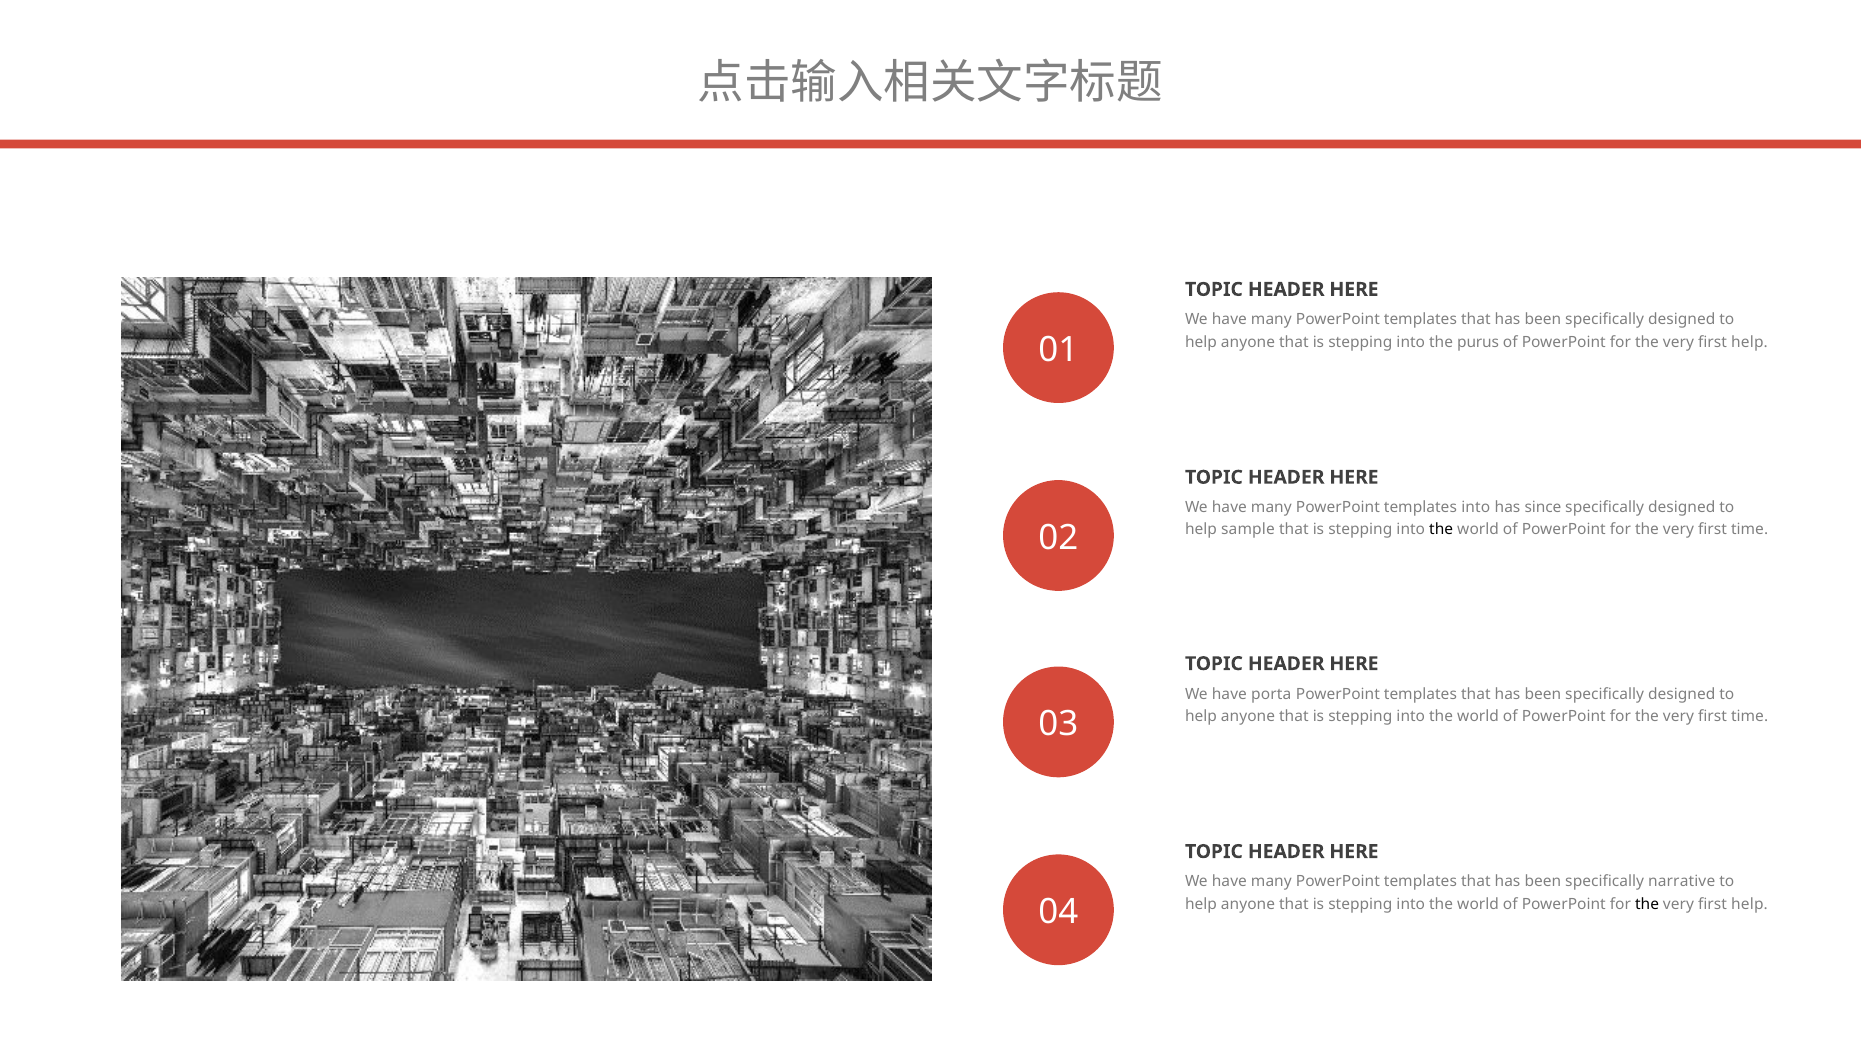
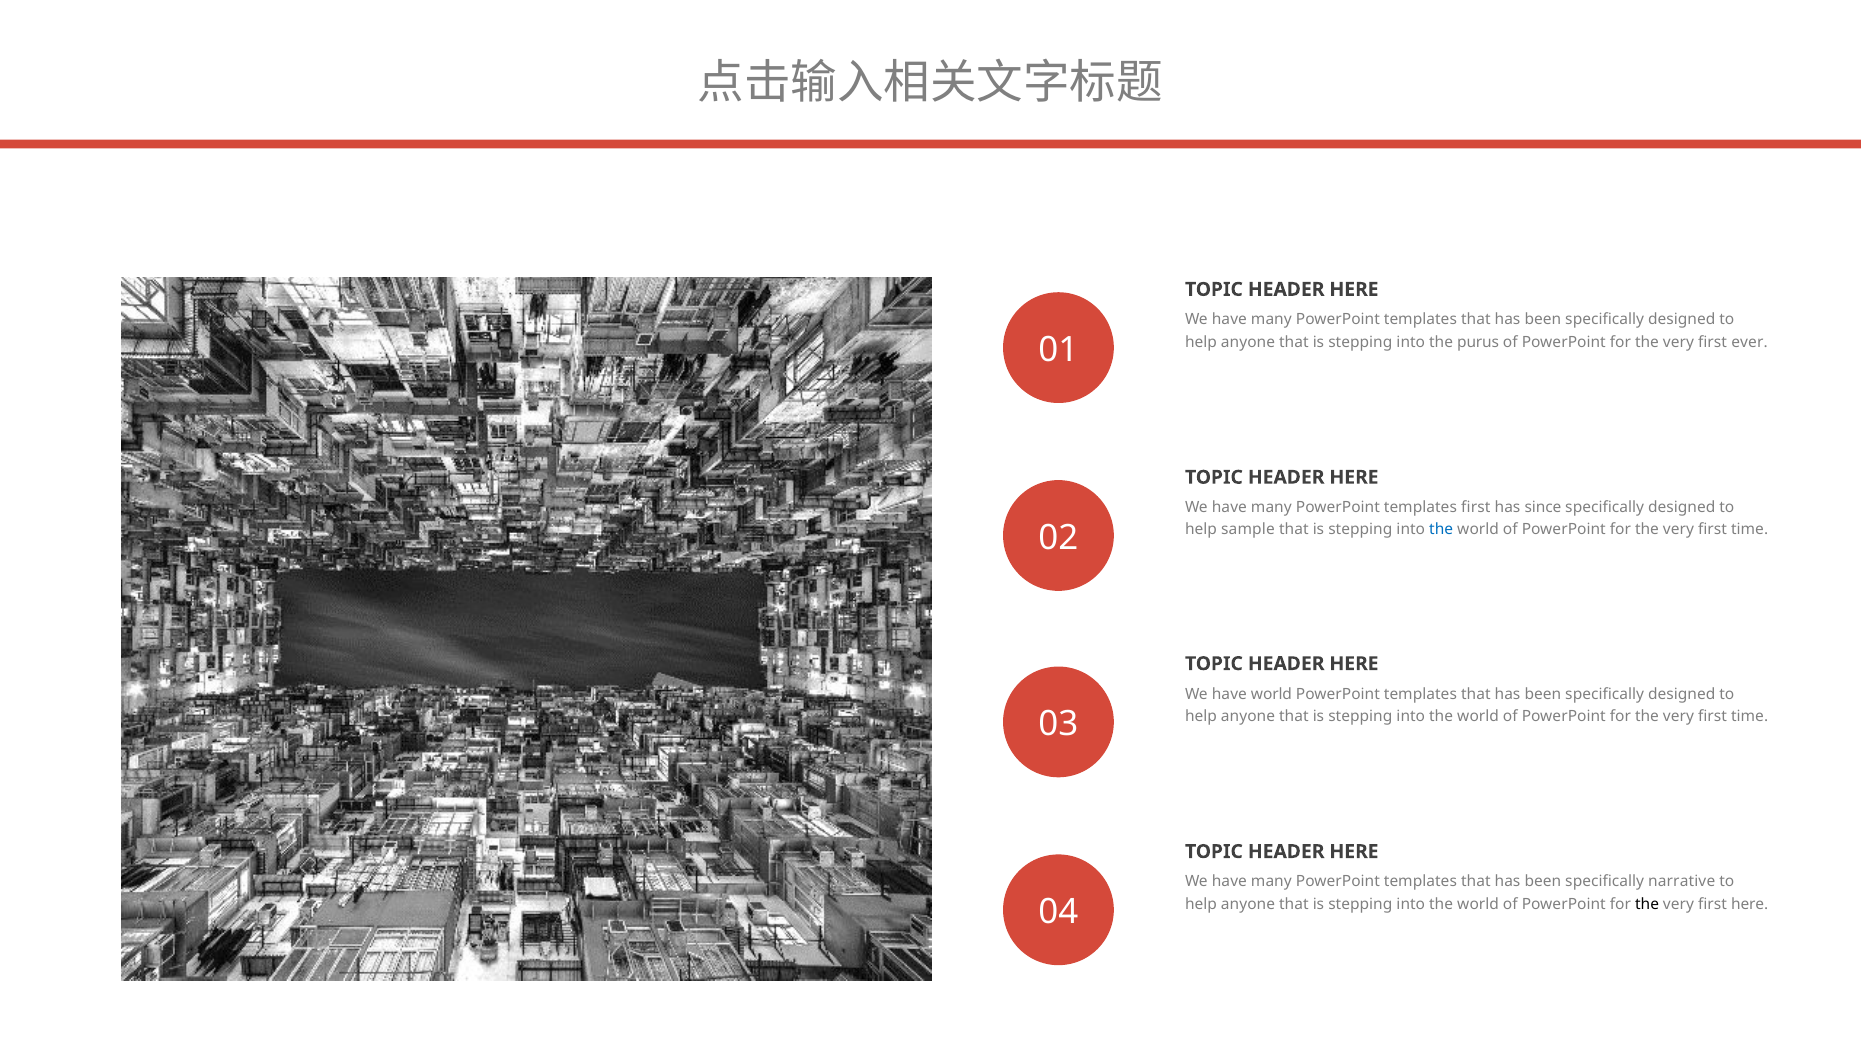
help at (1750, 342): help -> ever
templates into: into -> first
the at (1441, 530) colour: black -> blue
have porta: porta -> world
help at (1750, 904): help -> here
